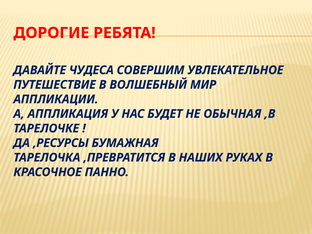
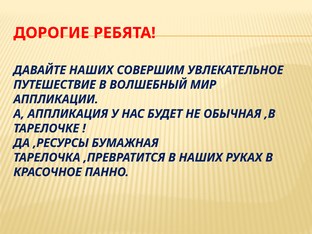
ДАВАЙТЕ ЧУДЕСА: ЧУДЕСА -> НАШИХ
